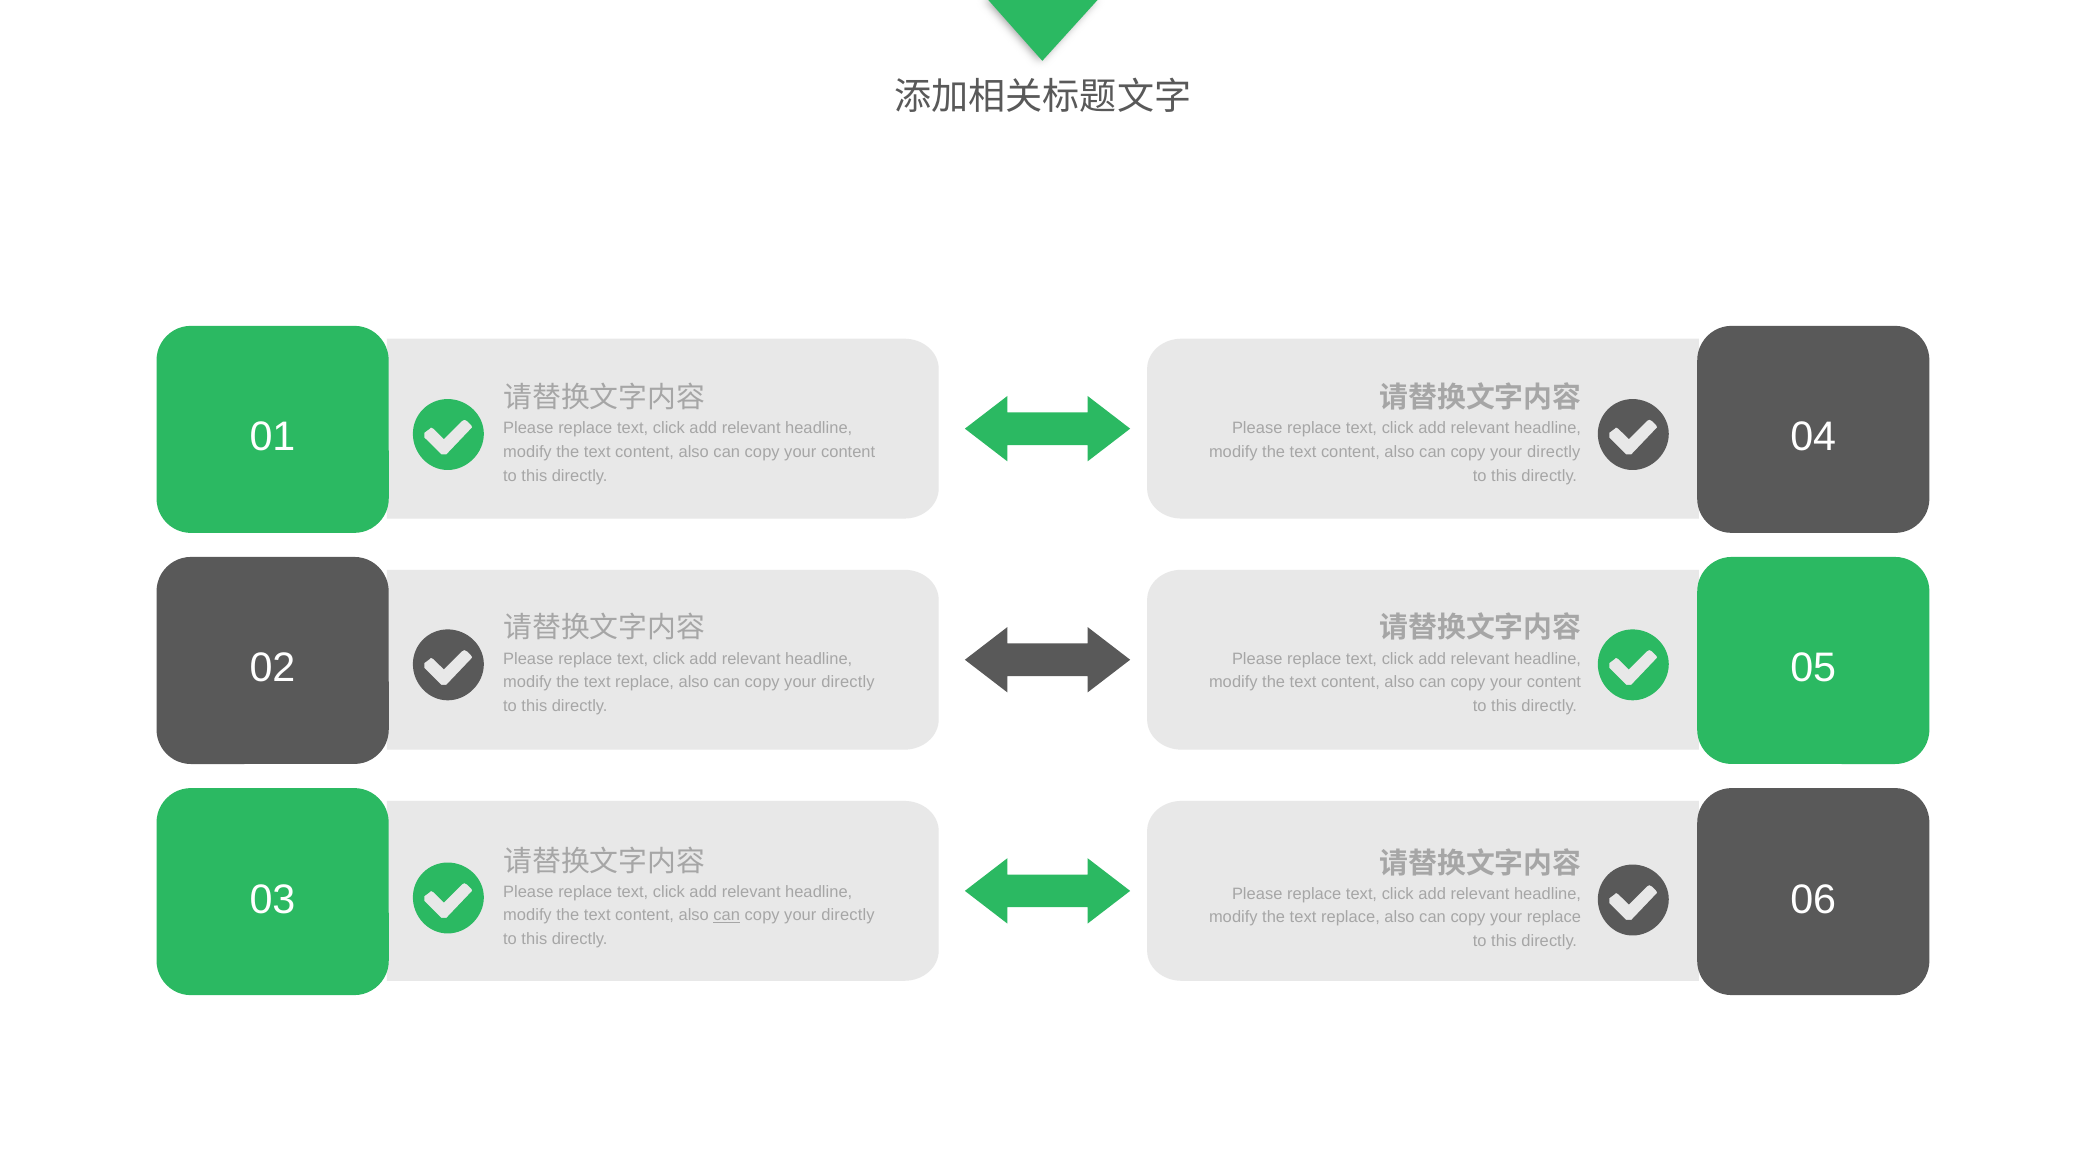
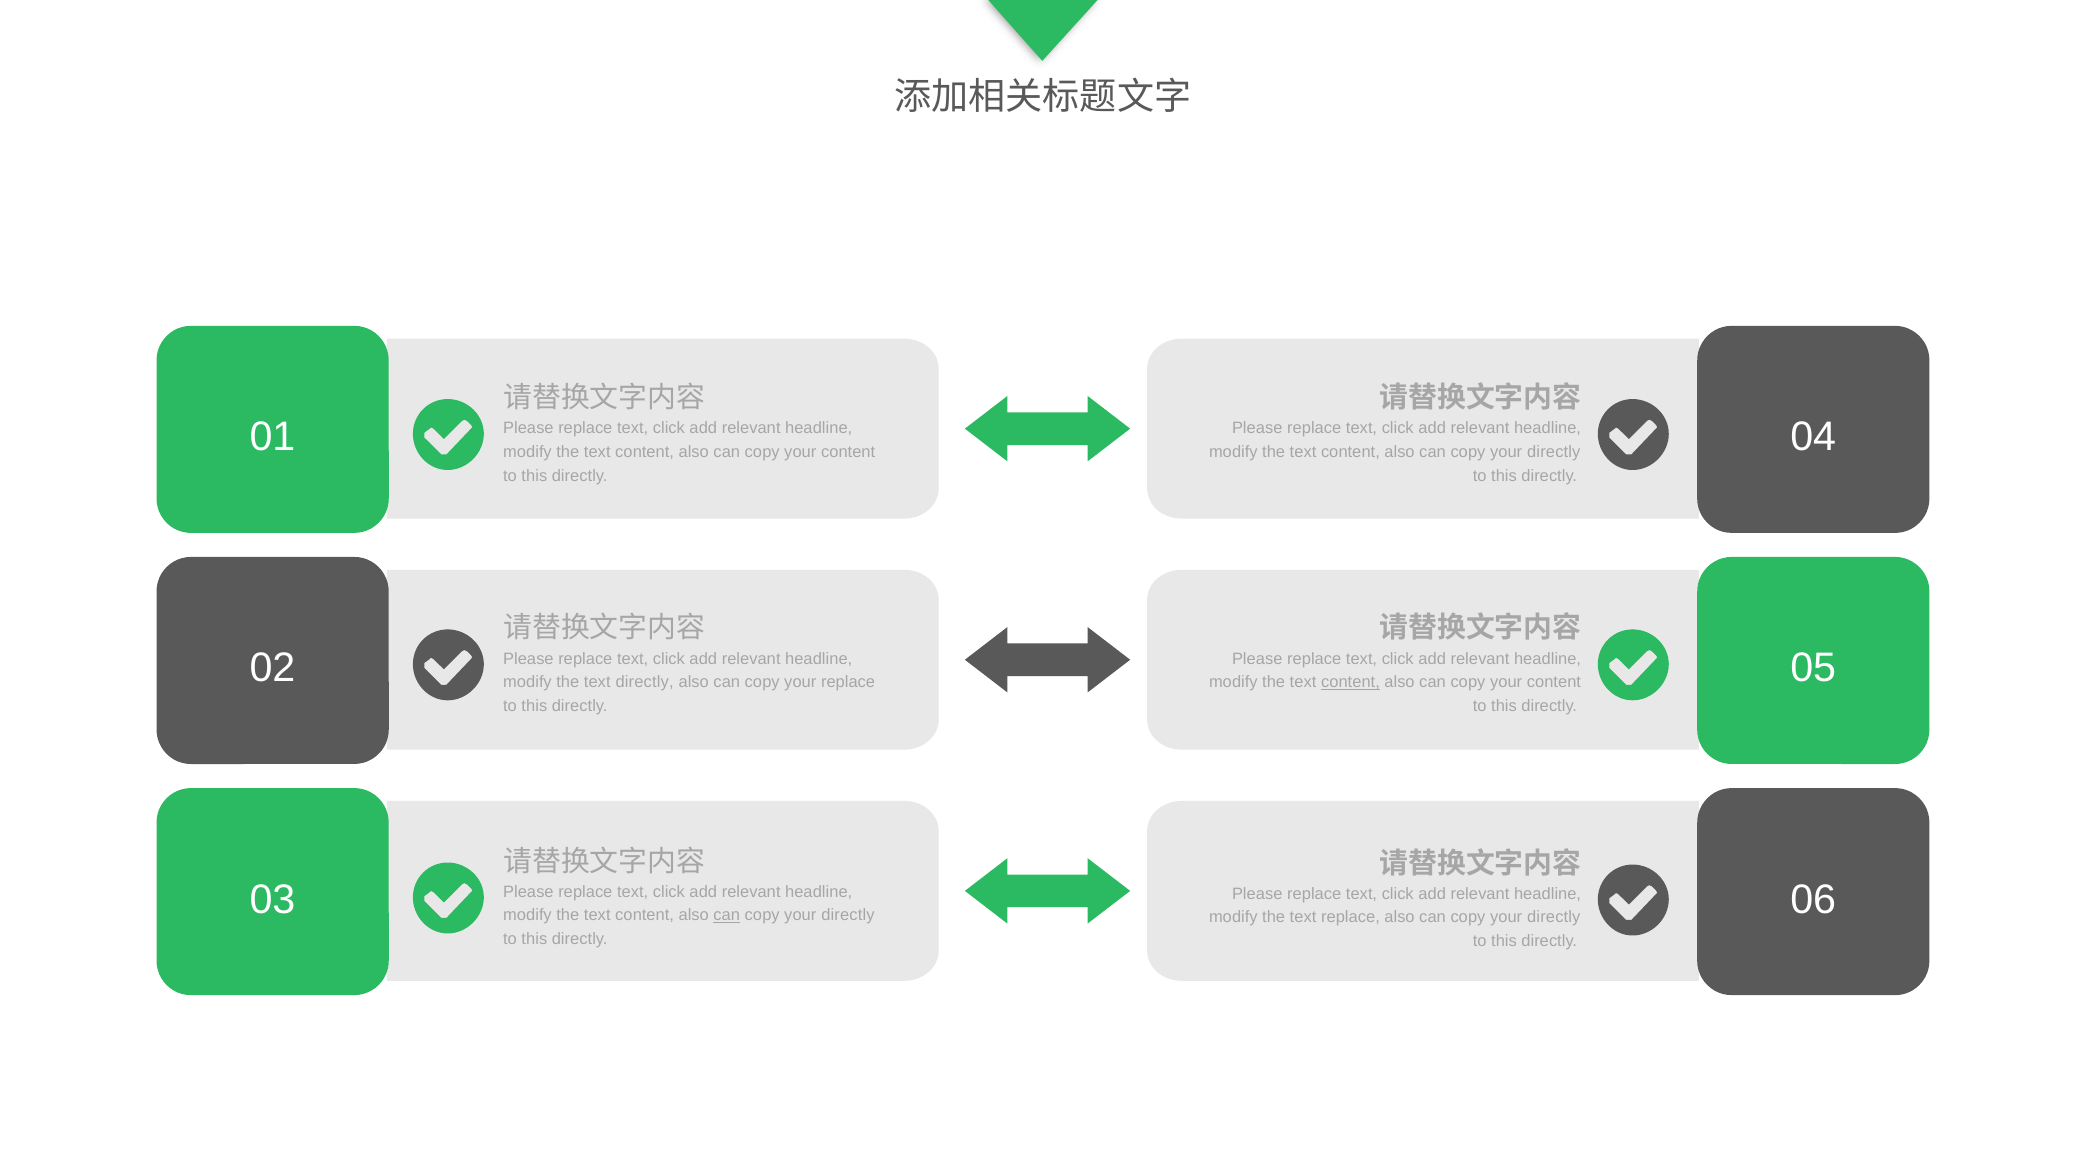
replace at (645, 683): replace -> directly
directly at (848, 683): directly -> replace
content at (1350, 683) underline: none -> present
replace at (1554, 918): replace -> directly
